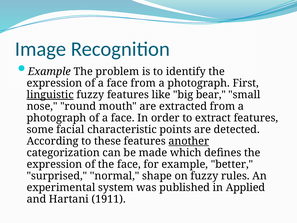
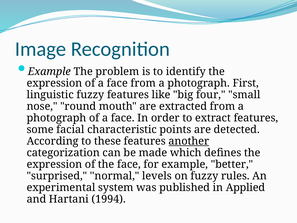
linguistic underline: present -> none
bear: bear -> four
shape: shape -> levels
1911: 1911 -> 1994
